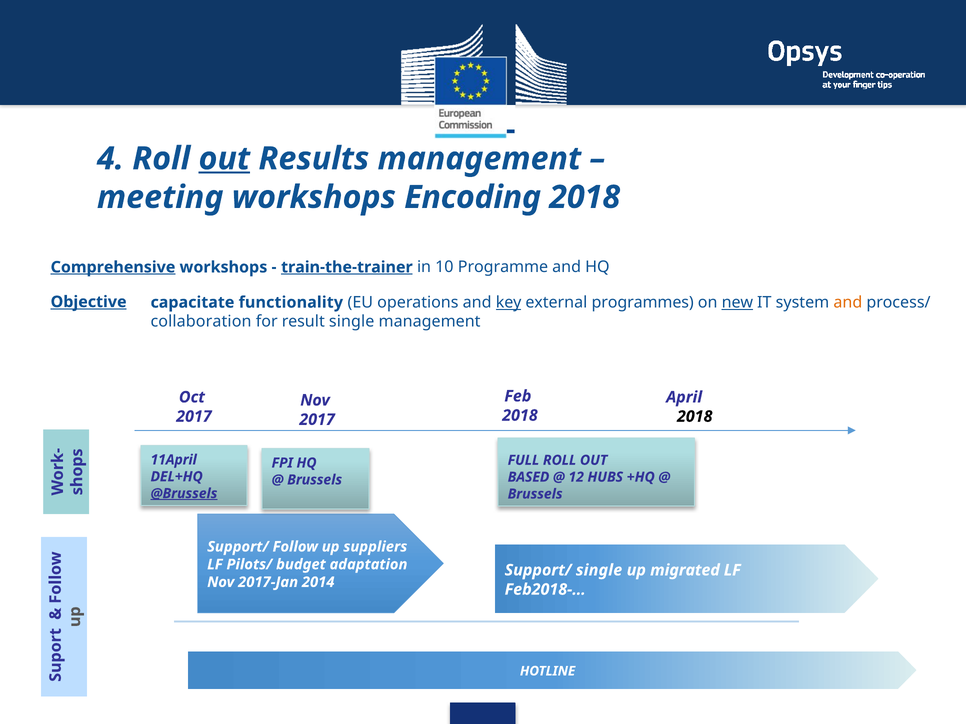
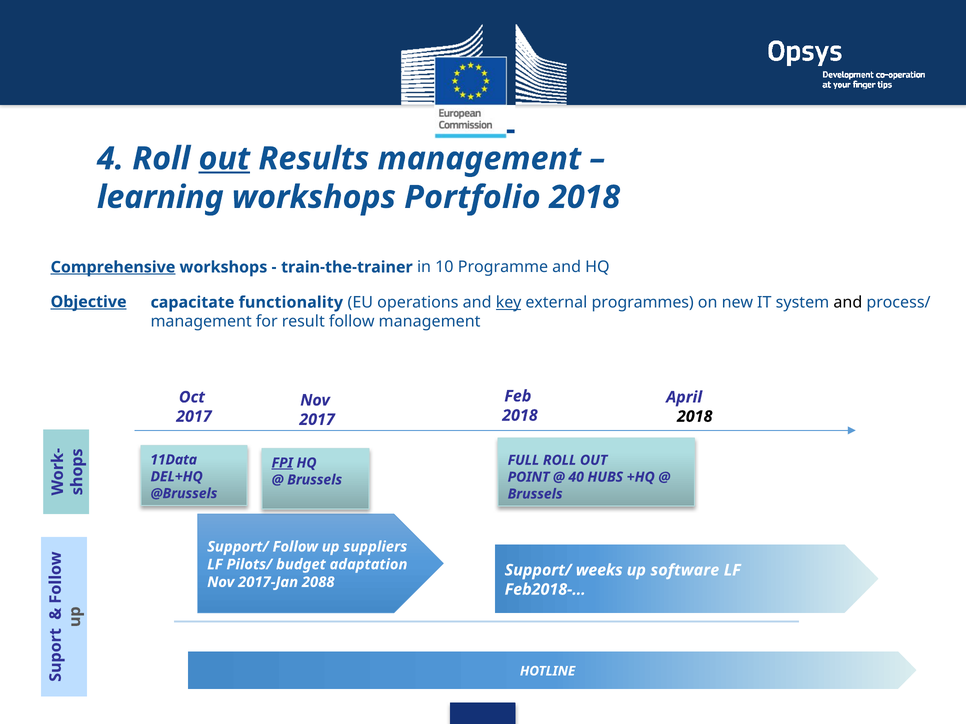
meeting: meeting -> learning
Encoding: Encoding -> Portfolio
train-the-trainer underline: present -> none
new underline: present -> none
and at (848, 303) colour: orange -> black
collaboration at (201, 322): collaboration -> management
result single: single -> follow
11April: 11April -> 11Data
FPI underline: none -> present
BASED: BASED -> POINT
12: 12 -> 40
@Brussels underline: present -> none
Support/ single: single -> weeks
migrated: migrated -> software
2014: 2014 -> 2088
